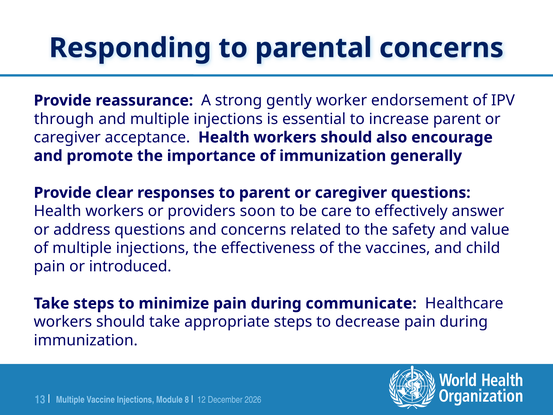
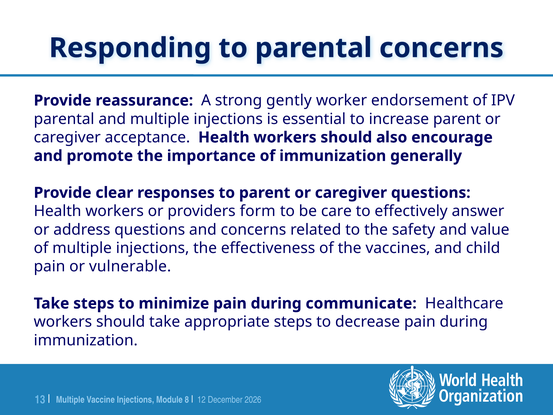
through at (64, 119): through -> parental
soon: soon -> form
introduced: introduced -> vulnerable
